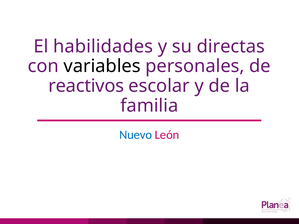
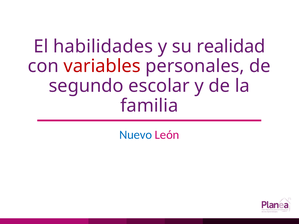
directas: directas -> realidad
variables colour: black -> red
reactivos: reactivos -> segundo
